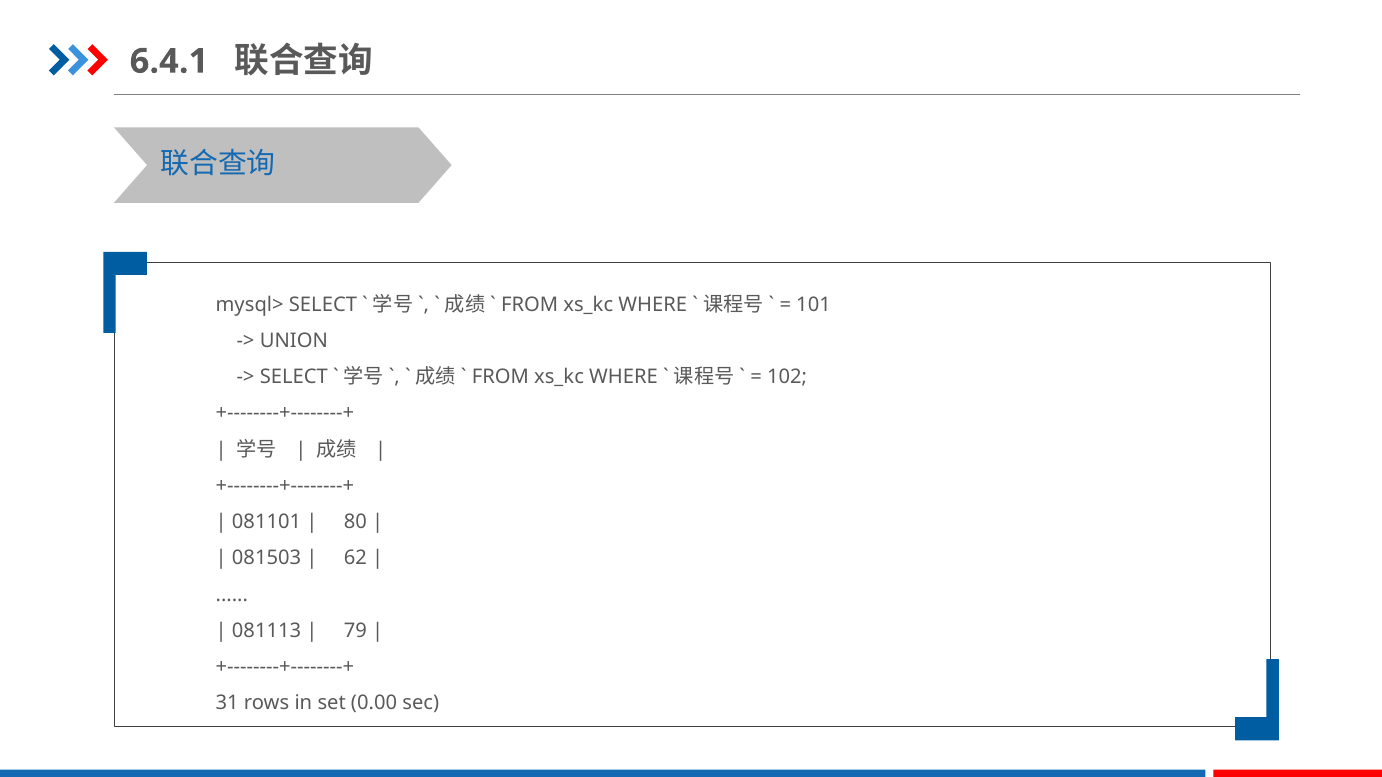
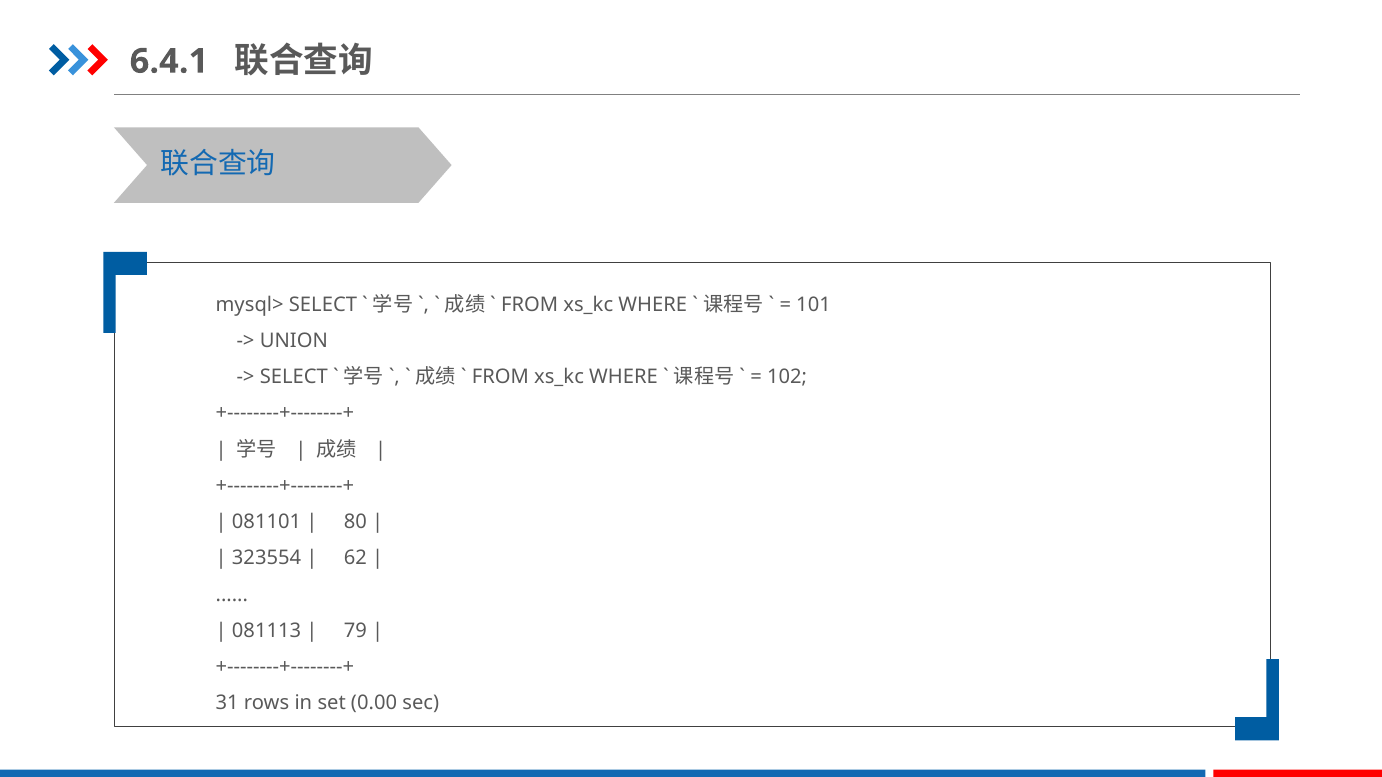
081503: 081503 -> 323554
